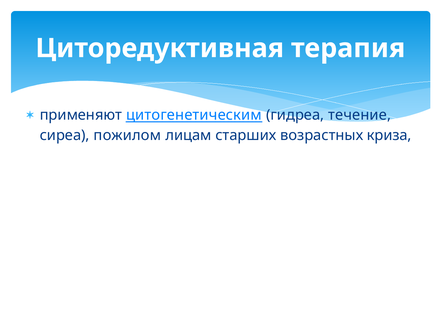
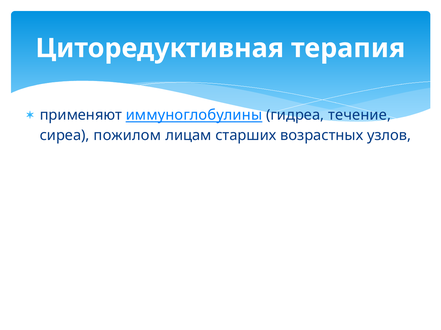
цитогенетическим: цитогенетическим -> иммуноглобулины
криза: криза -> узлов
